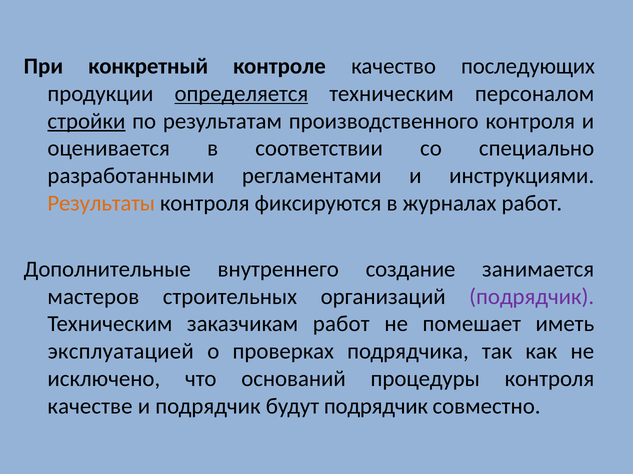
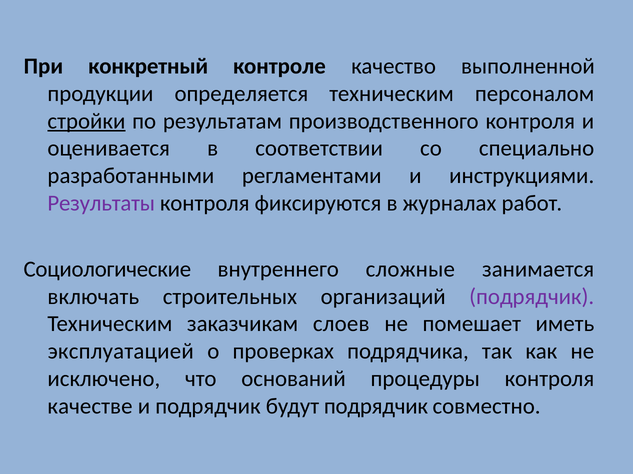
последующих: последующих -> выполненной
определяется underline: present -> none
Результаты colour: orange -> purple
Дополнительные: Дополнительные -> Социологические
создание: создание -> сложные
мастеров: мастеров -> включать
заказчикам работ: работ -> слоев
